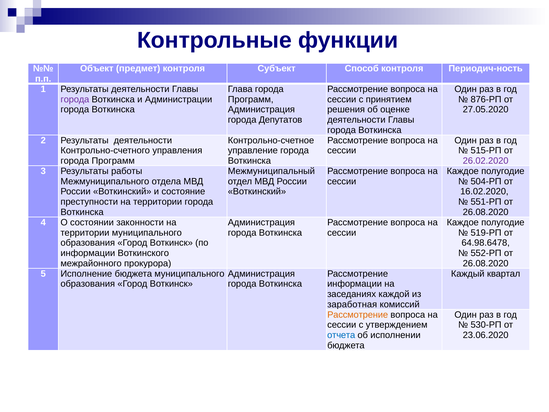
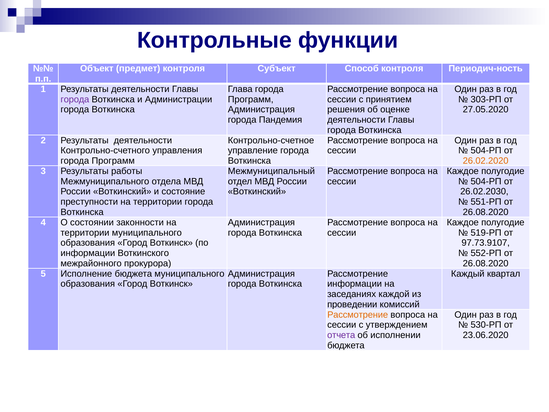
876-РП: 876-РП -> 303-РП
Депутатов: Депутатов -> Пандемия
515-РП at (486, 151): 515-РП -> 504-РП
26.02.2020 colour: purple -> orange
16.02.2020: 16.02.2020 -> 26.02.2030
64.98.6478: 64.98.6478 -> 97.73.9107
заработная: заработная -> проведении
отчета colour: blue -> purple
